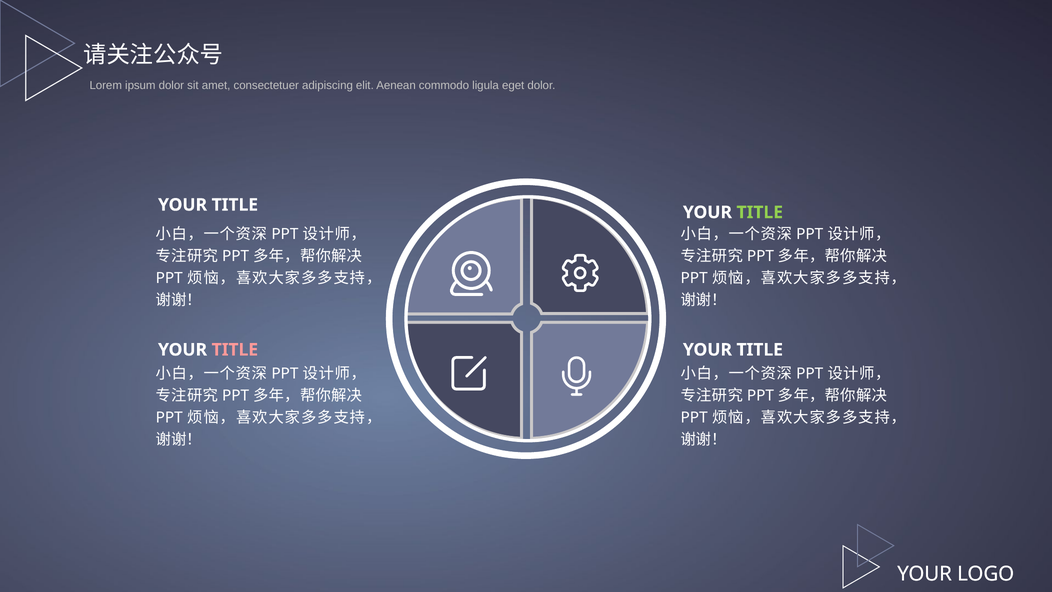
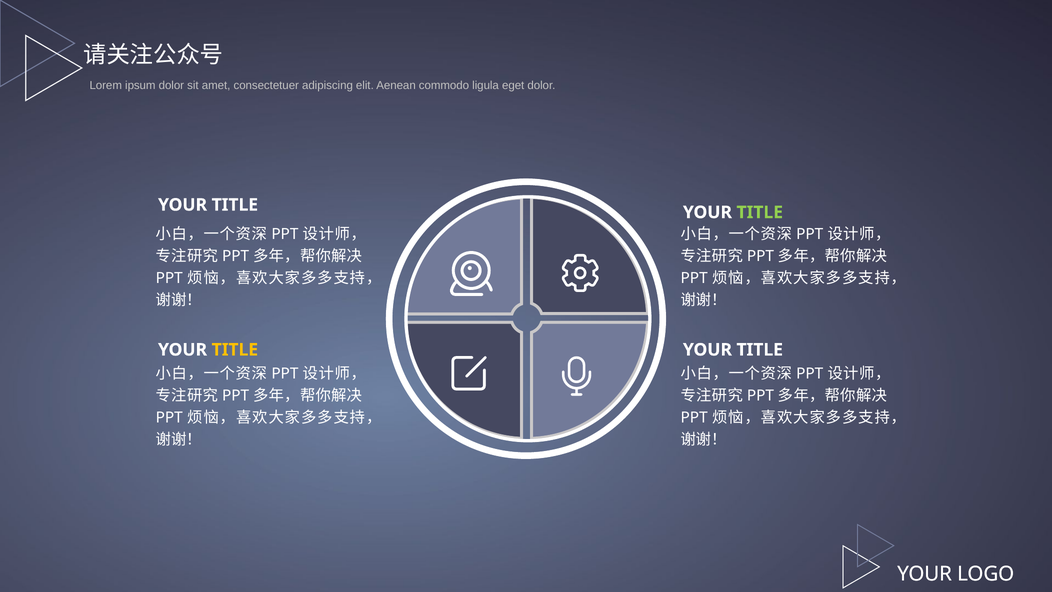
TITLE at (235, 350) colour: pink -> yellow
